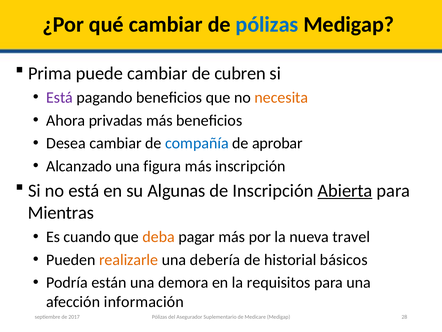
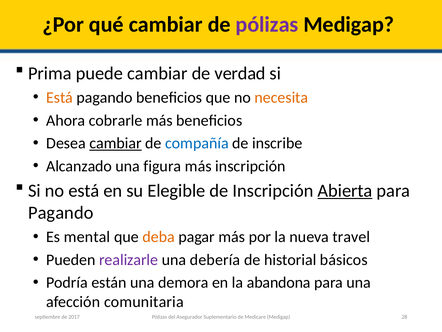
pólizas at (267, 24) colour: blue -> purple
cubren: cubren -> verdad
Está at (60, 97) colour: purple -> orange
privadas: privadas -> cobrarle
cambiar at (116, 143) underline: none -> present
aprobar: aprobar -> inscribe
Algunas: Algunas -> Elegible
Mientras at (61, 212): Mientras -> Pagando
cuando: cuando -> mental
realizarle colour: orange -> purple
requisitos: requisitos -> abandona
información: información -> comunitaria
